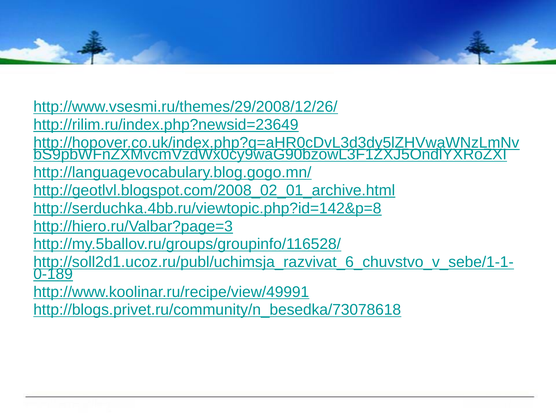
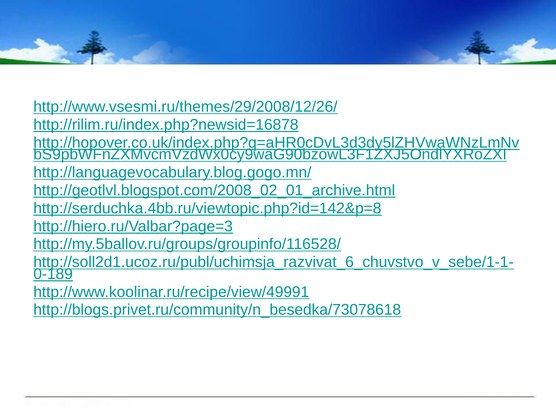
http://rilim.ru/index.php?newsid=23649: http://rilim.ru/index.php?newsid=23649 -> http://rilim.ru/index.php?newsid=16878
